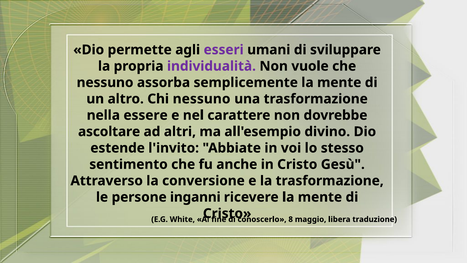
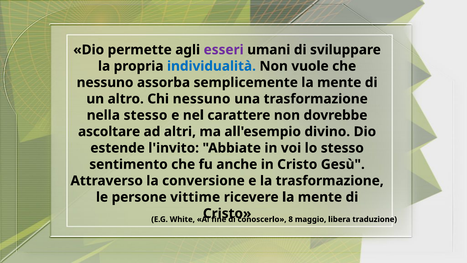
individualità colour: purple -> blue
nella essere: essere -> stesso
inganni: inganni -> vittime
